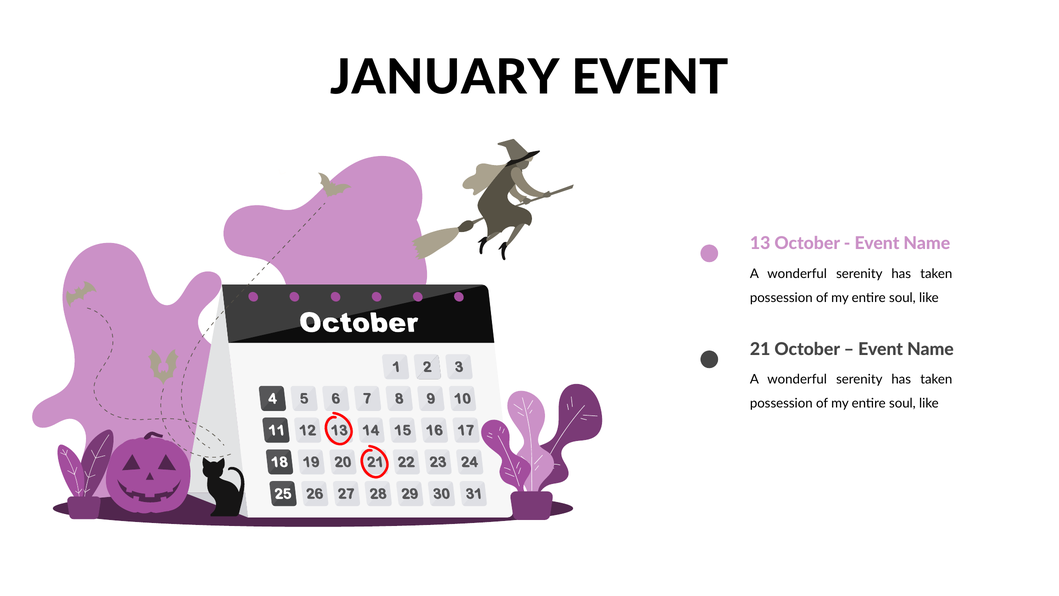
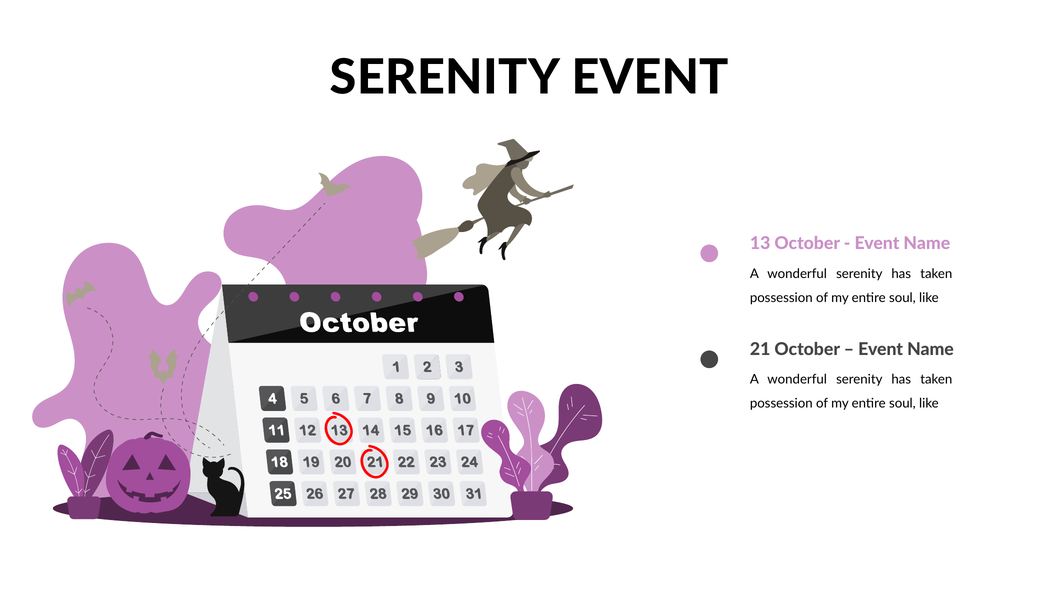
JANUARY at (445, 78): JANUARY -> SERENITY
